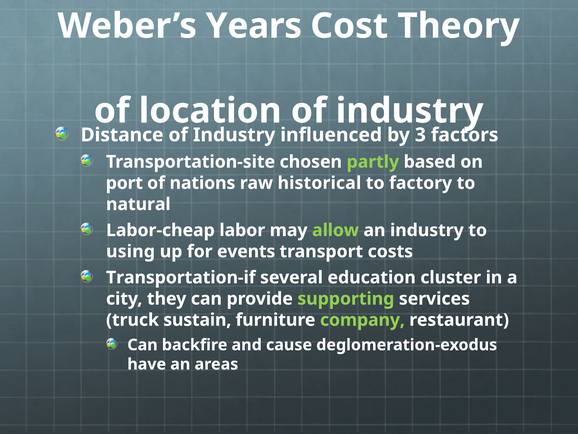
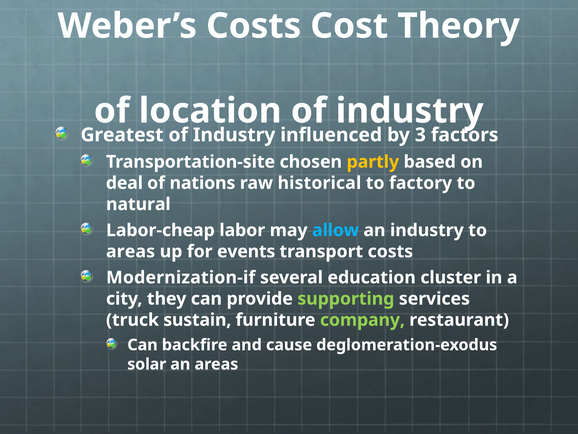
Weber’s Years: Years -> Costs
Distance: Distance -> Greatest
partly colour: light green -> yellow
port: port -> deal
allow colour: light green -> light blue
using at (131, 251): using -> areas
Transportation-if: Transportation-if -> Modernization-if
have: have -> solar
